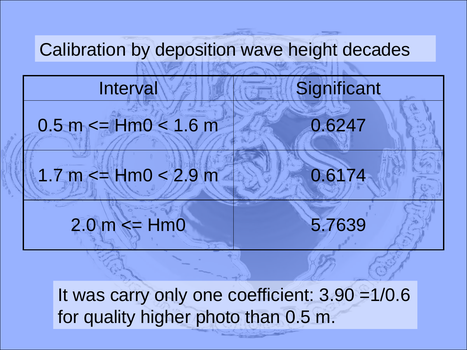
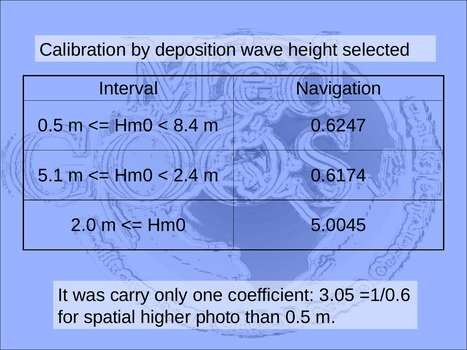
decades: decades -> selected
Significant: Significant -> Navigation
1.6: 1.6 -> 8.4
1.7: 1.7 -> 5.1
2.9: 2.9 -> 2.4
5.7639: 5.7639 -> 5.0045
3.90: 3.90 -> 3.05
quality: quality -> spatial
